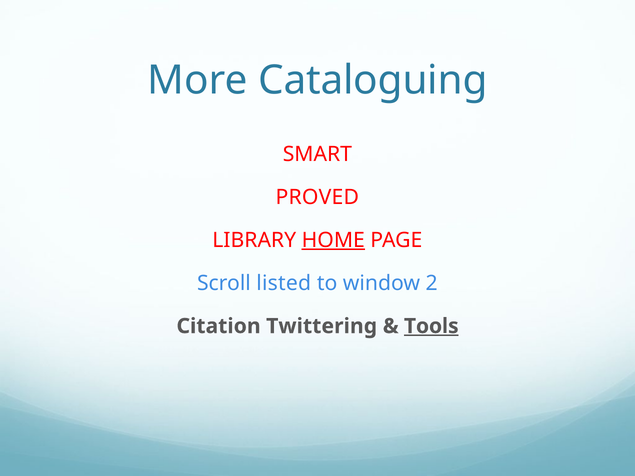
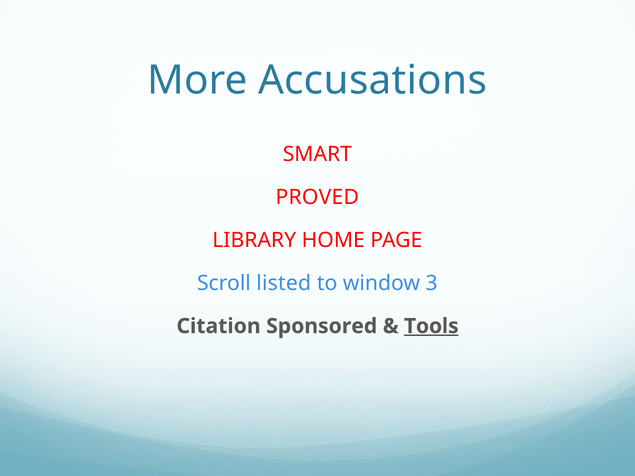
Cataloguing: Cataloguing -> Accusations
HOME underline: present -> none
2: 2 -> 3
Twittering: Twittering -> Sponsored
